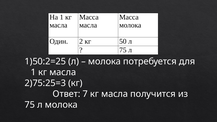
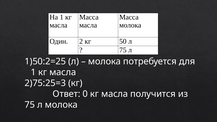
7: 7 -> 0
